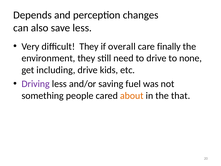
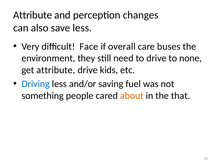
Depends at (33, 15): Depends -> Attribute
difficult They: They -> Face
finally: finally -> buses
get including: including -> attribute
Driving colour: purple -> blue
